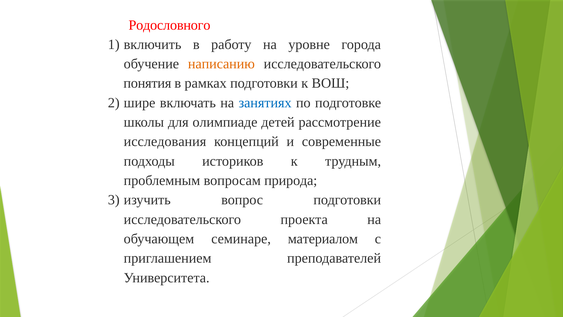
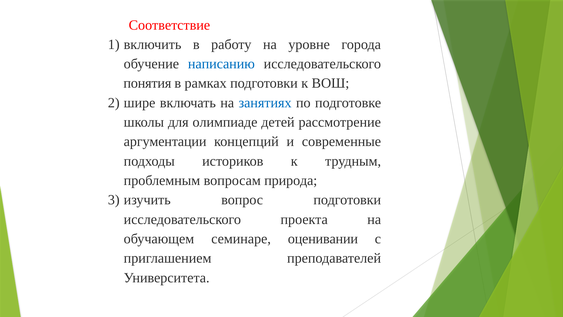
Родословного: Родословного -> Соответствие
написанию colour: orange -> blue
исследования: исследования -> аргументации
материалом: материалом -> оценивании
